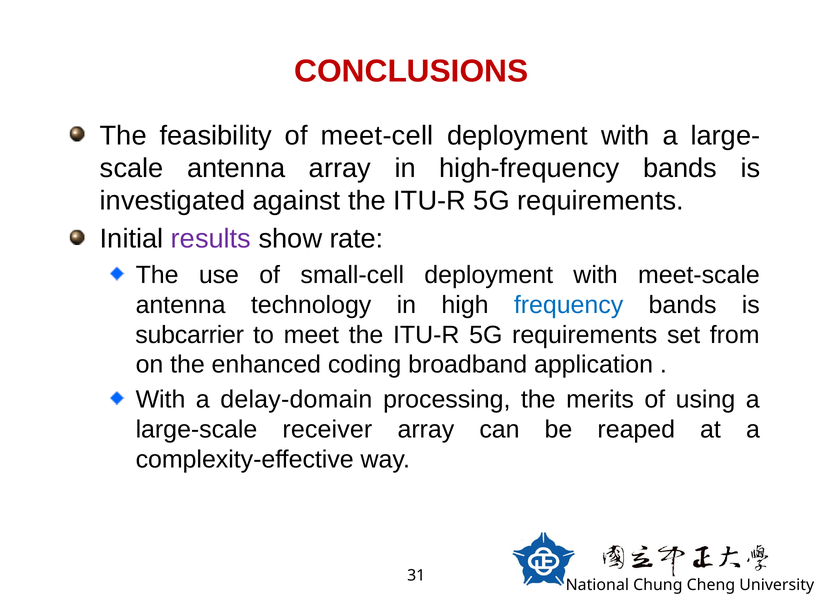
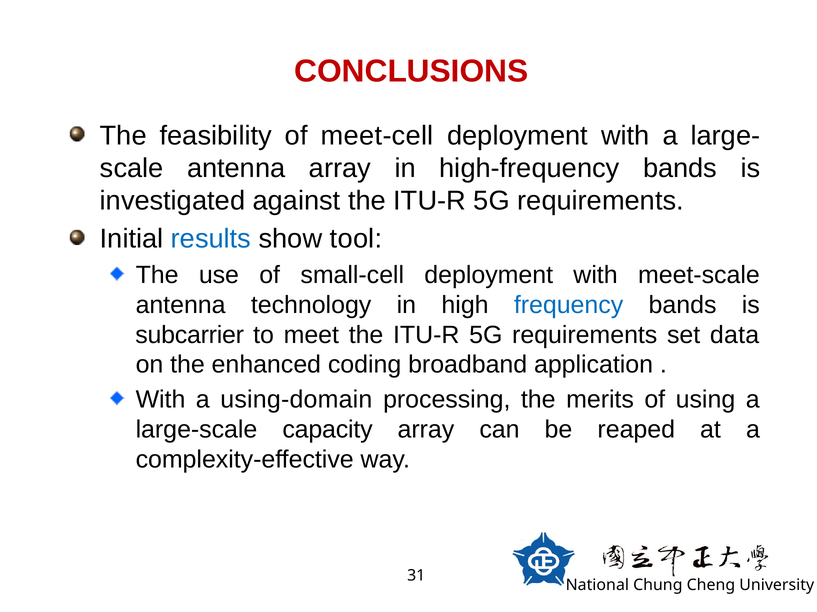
results colour: purple -> blue
rate: rate -> tool
from: from -> data
delay-domain: delay-domain -> using-domain
receiver: receiver -> capacity
